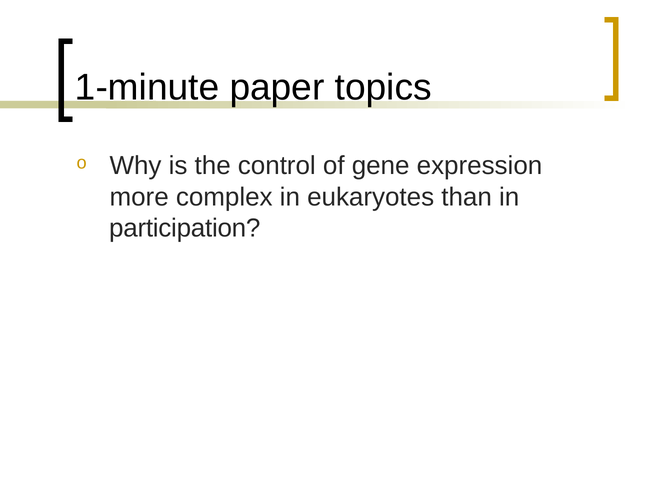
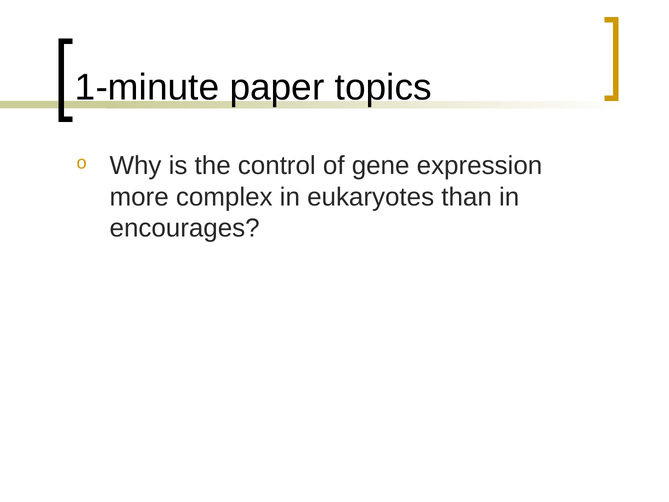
participation: participation -> encourages
